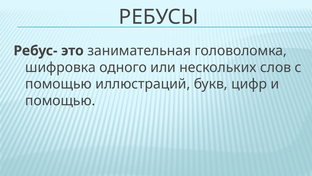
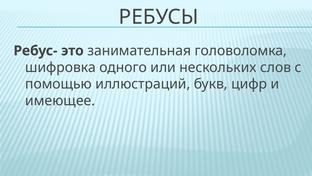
помощью at (60, 101): помощью -> имеющее
